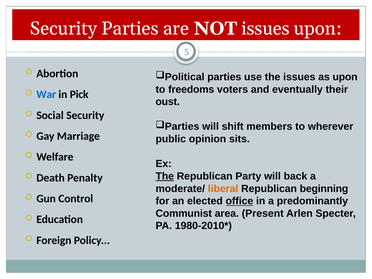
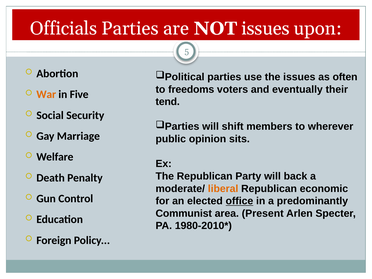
Security at (63, 28): Security -> Officials
as upon: upon -> often
War colour: blue -> orange
Pick: Pick -> Five
oust: oust -> tend
The at (165, 176) underline: present -> none
beginning: beginning -> economic
